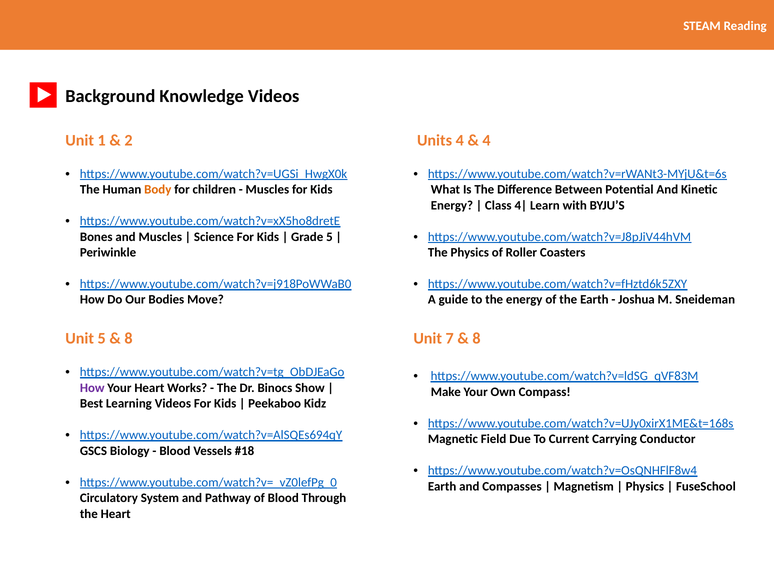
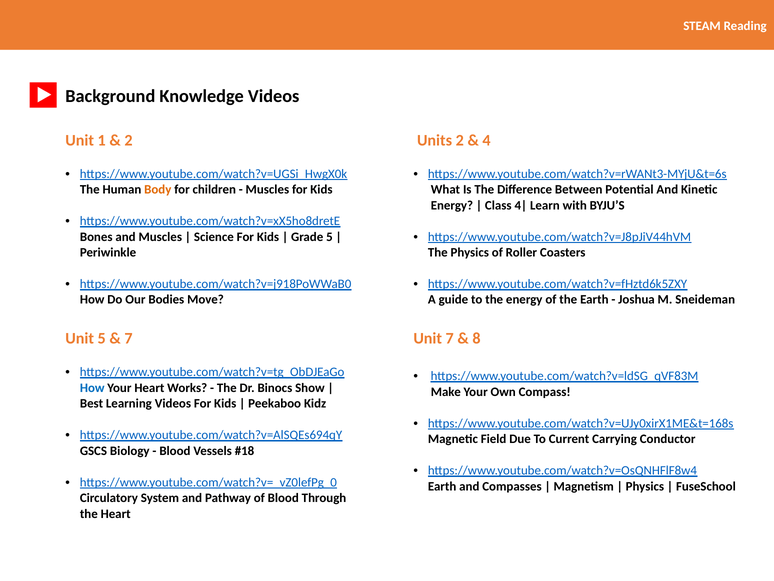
Units 4: 4 -> 2
8 at (128, 338): 8 -> 7
How at (92, 388) colour: purple -> blue
